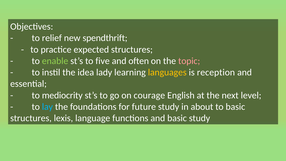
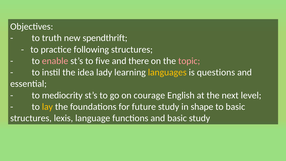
relief: relief -> truth
expected: expected -> following
enable colour: light green -> pink
often: often -> there
reception: reception -> questions
lay colour: light blue -> yellow
about: about -> shape
